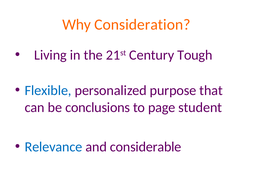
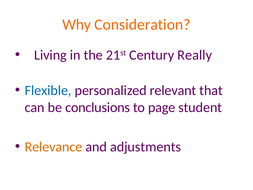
Tough: Tough -> Really
purpose: purpose -> relevant
Relevance colour: blue -> orange
considerable: considerable -> adjustments
